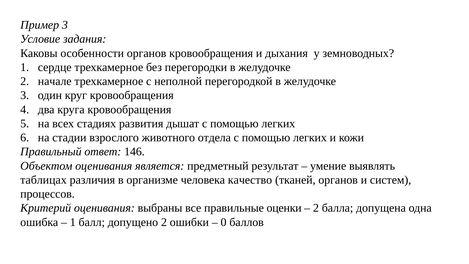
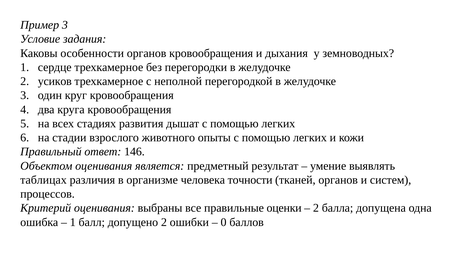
начале: начале -> усиков
отдела: отдела -> опыты
качество: качество -> точности
